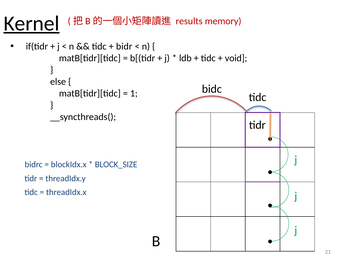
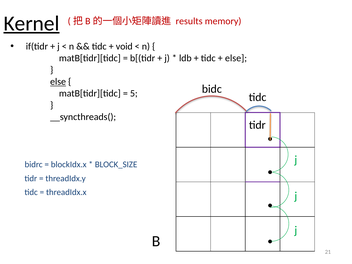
bidr: bidr -> void
void at (236, 58): void -> else
else at (58, 82) underline: none -> present
1: 1 -> 5
